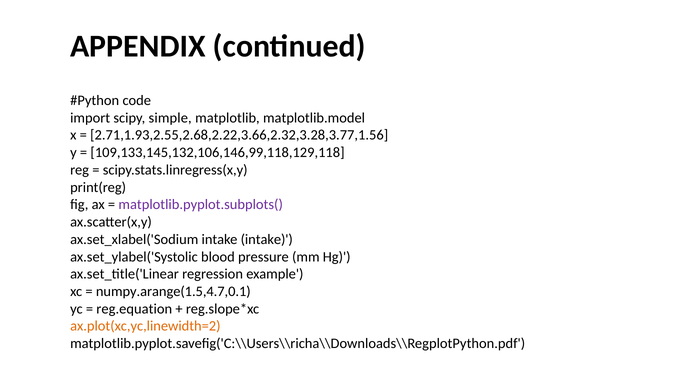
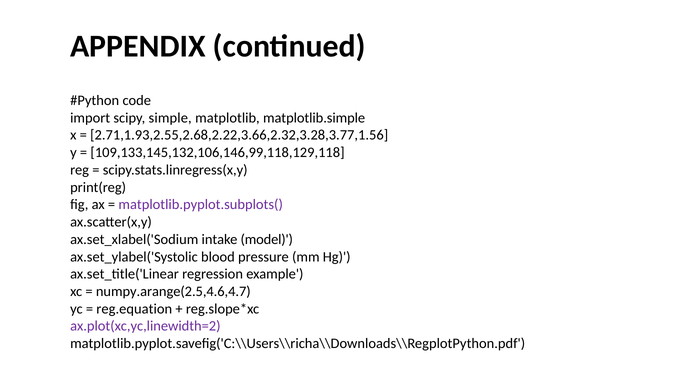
matplotlib.model: matplotlib.model -> matplotlib.simple
intake intake: intake -> model
numpy.arange(1.5,4.7,0.1: numpy.arange(1.5,4.7,0.1 -> numpy.arange(2.5,4.6,4.7
ax.plot(xc,yc,linewidth=2 colour: orange -> purple
